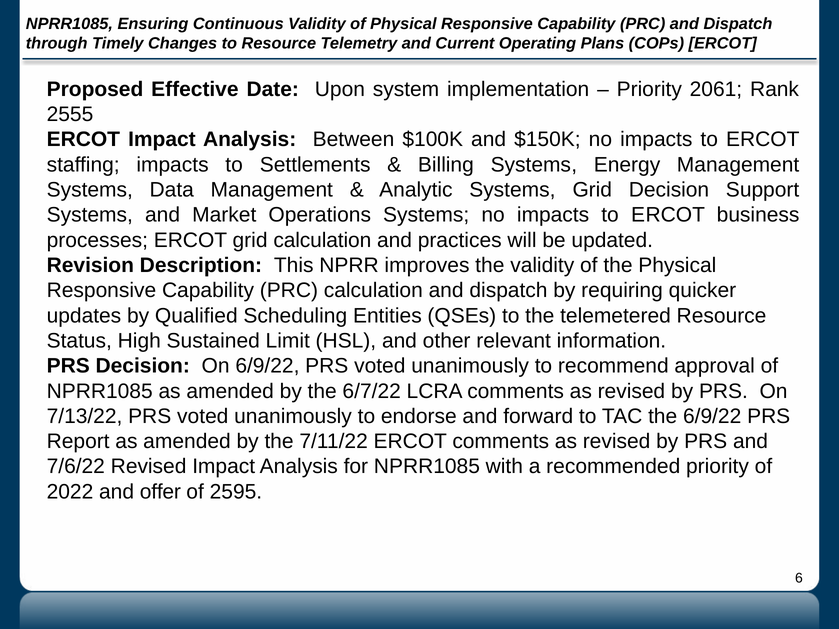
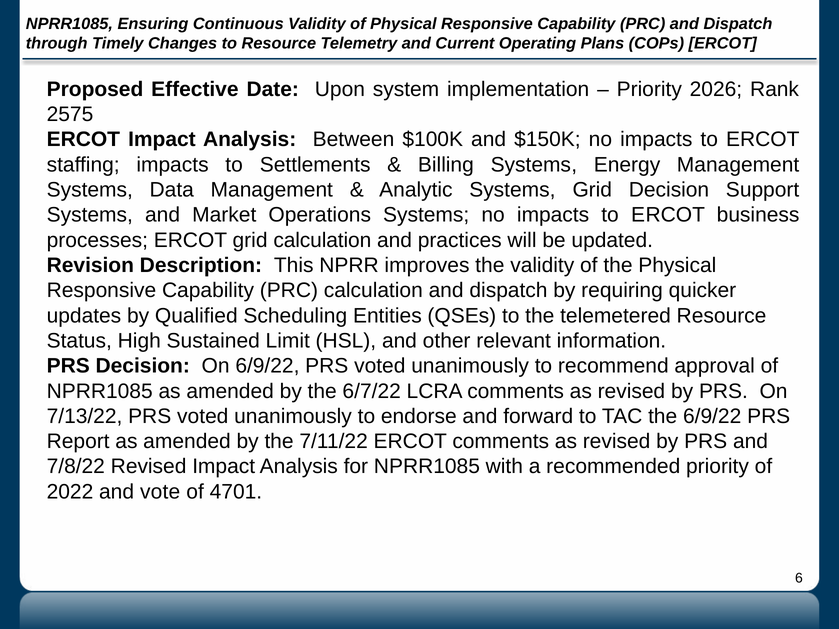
2061: 2061 -> 2026
2555: 2555 -> 2575
7/6/22: 7/6/22 -> 7/8/22
offer: offer -> vote
2595: 2595 -> 4701
